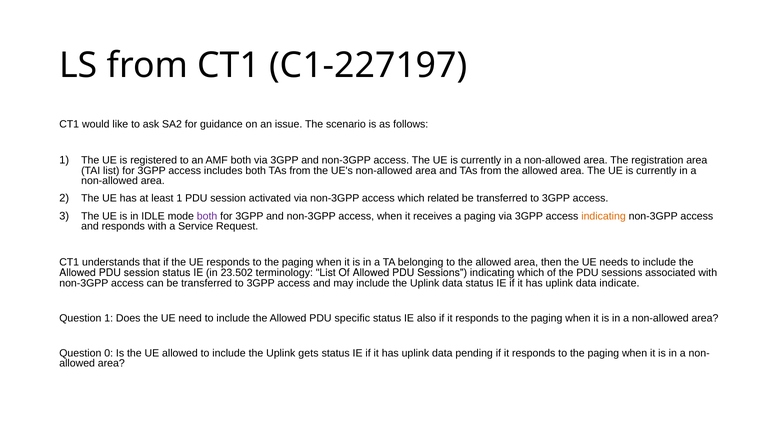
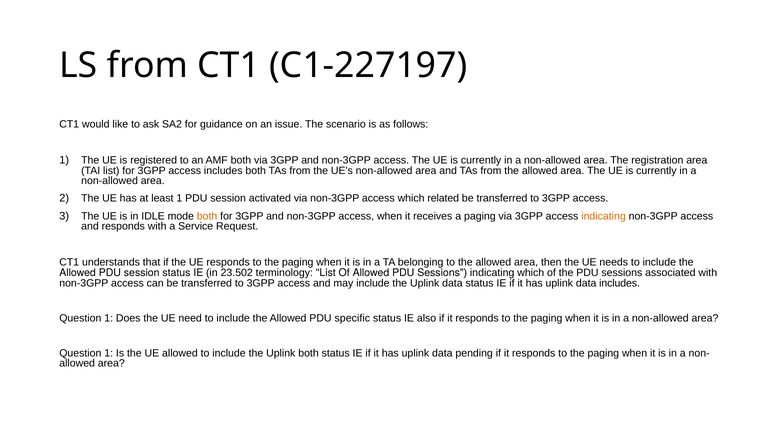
both at (207, 216) colour: purple -> orange
data indicate: indicate -> includes
0 at (109, 353): 0 -> 1
Uplink gets: gets -> both
